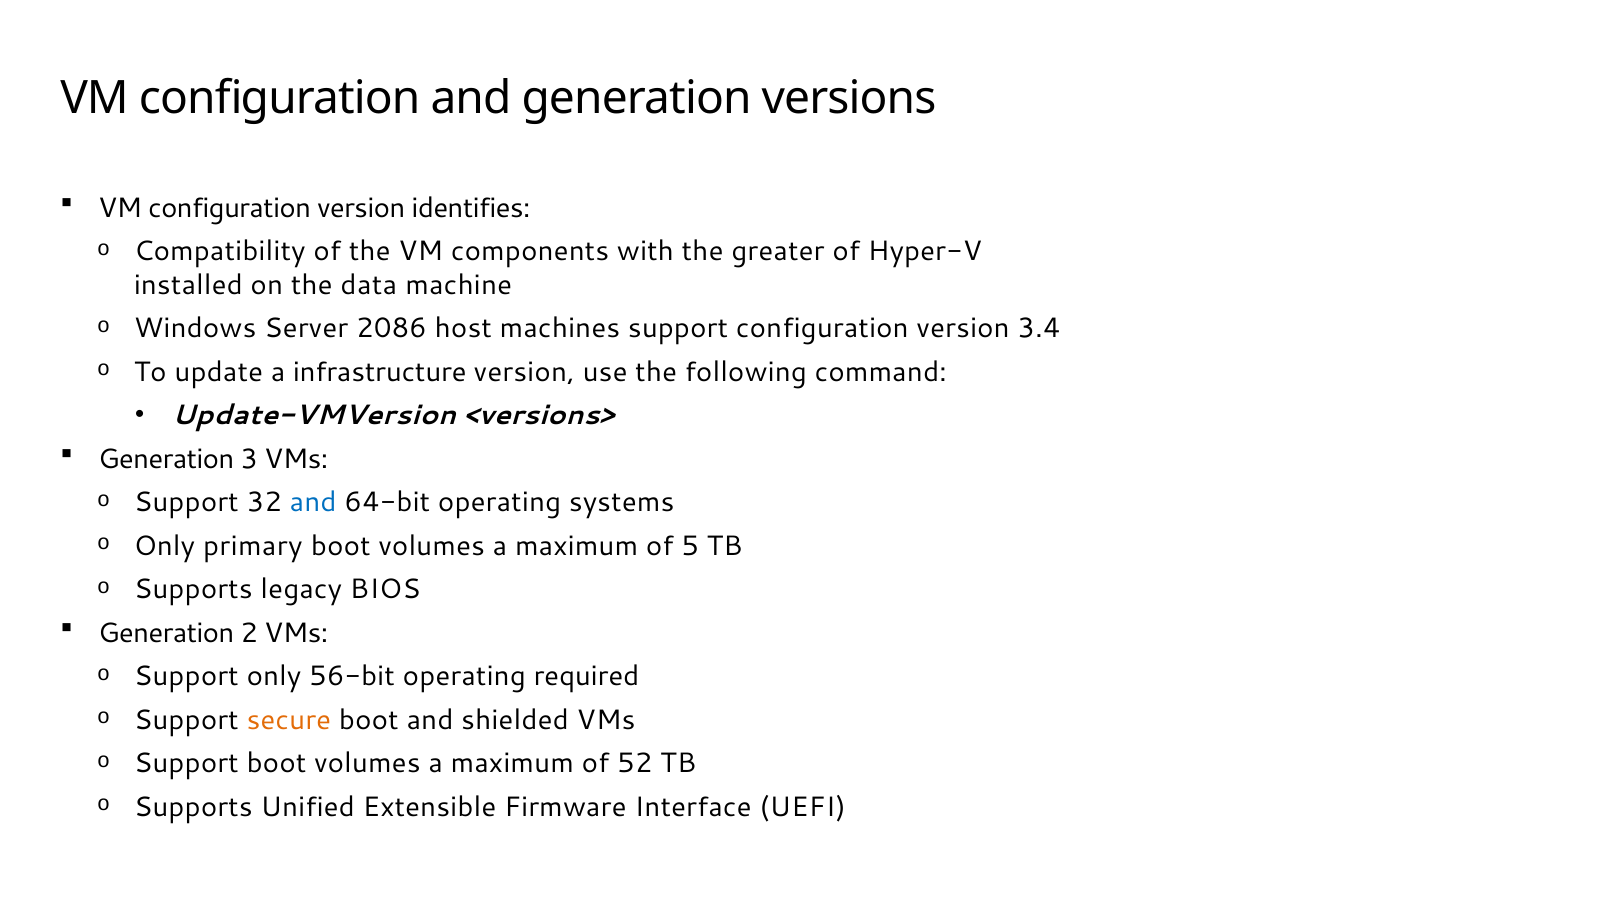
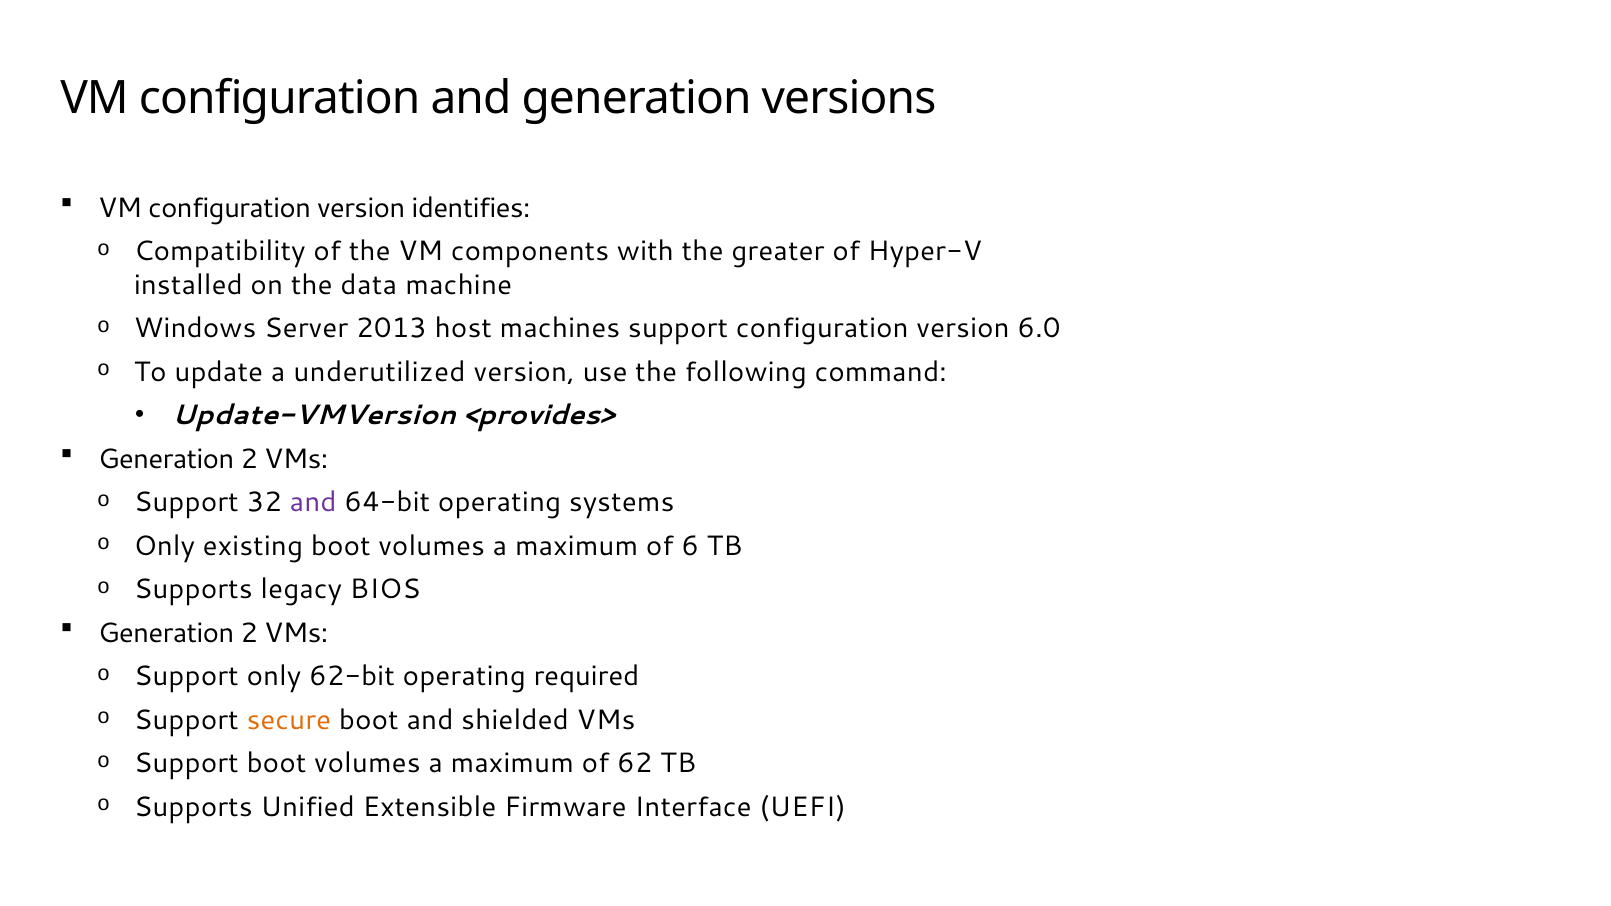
2086: 2086 -> 2013
3.4: 3.4 -> 6.0
infrastructure: infrastructure -> underutilized
<versions>: <versions> -> <provides>
3 at (249, 459): 3 -> 2
and at (313, 503) colour: blue -> purple
primary: primary -> existing
5: 5 -> 6
56-bit: 56-bit -> 62-bit
52: 52 -> 62
